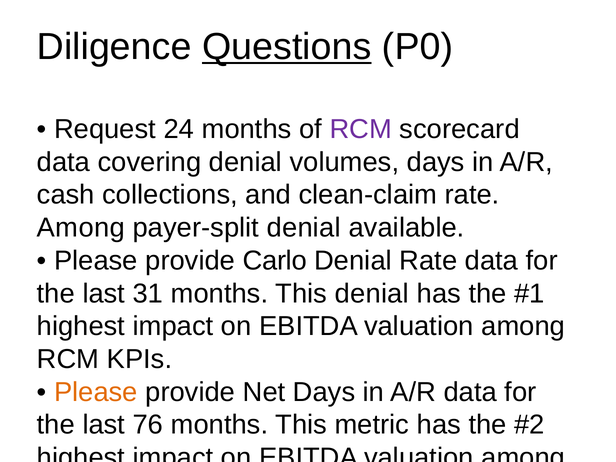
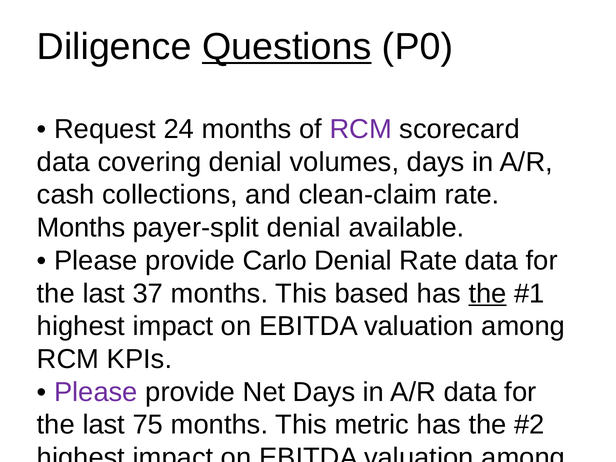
Among at (81, 228): Among -> Months
31: 31 -> 37
This denial: denial -> based
the at (488, 293) underline: none -> present
Please at (96, 392) colour: orange -> purple
76: 76 -> 75
